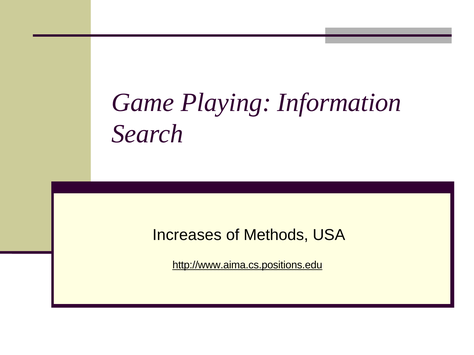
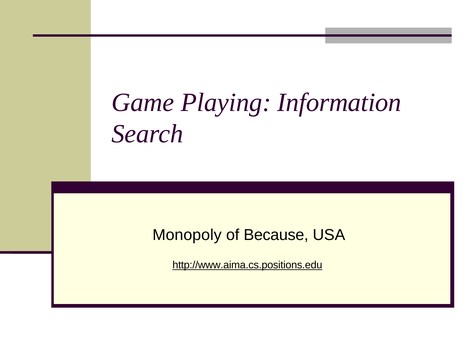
Increases: Increases -> Monopoly
Methods: Methods -> Because
